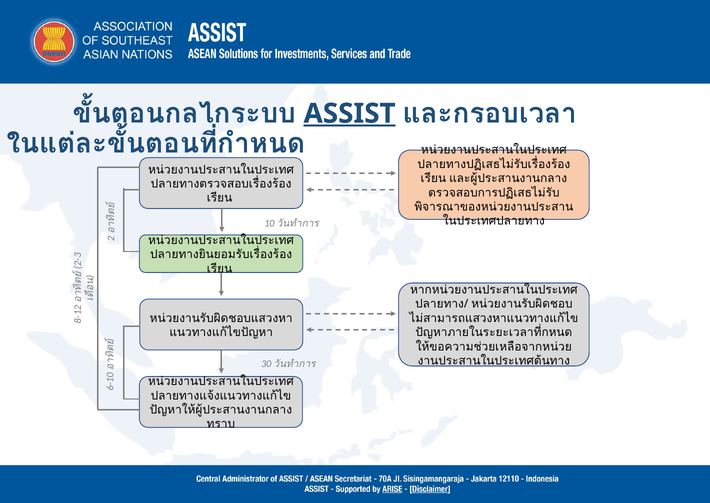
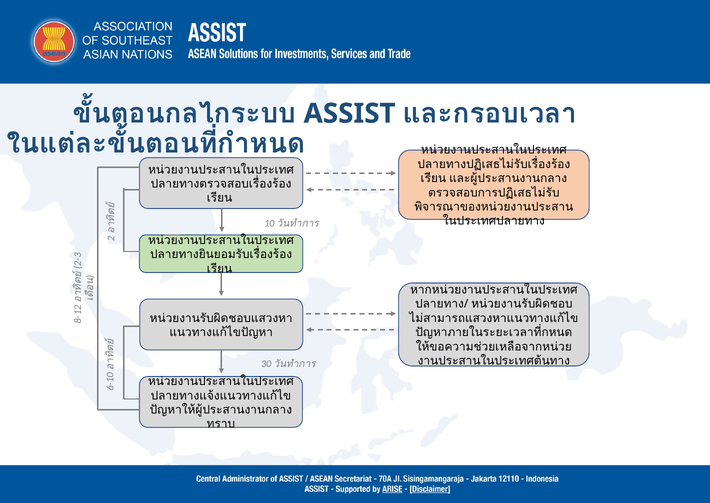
ASSIST underline: present -> none
